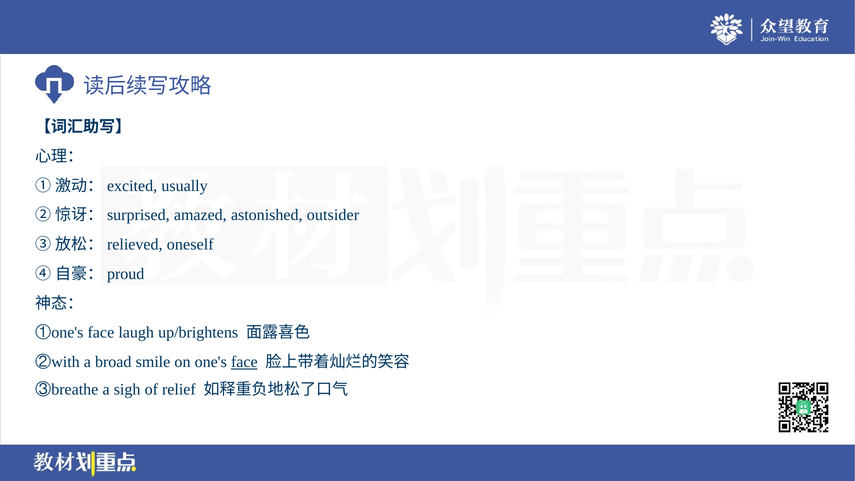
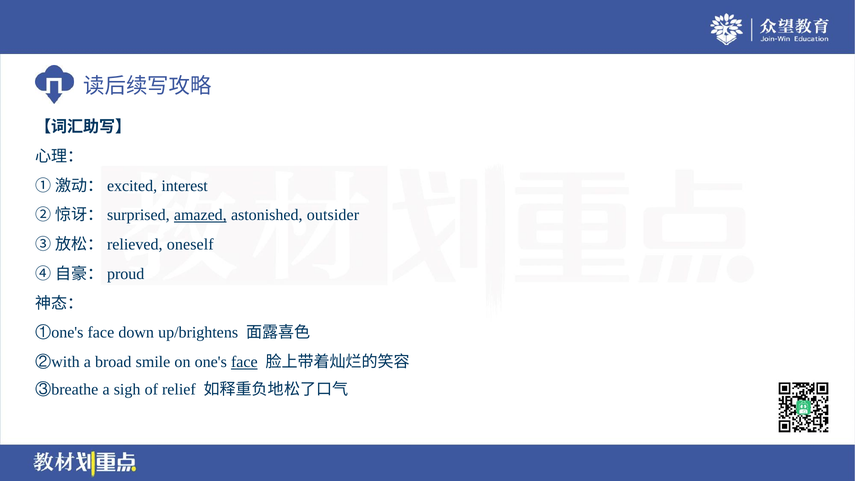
usually: usually -> interest
amazed underline: none -> present
laugh: laugh -> down
